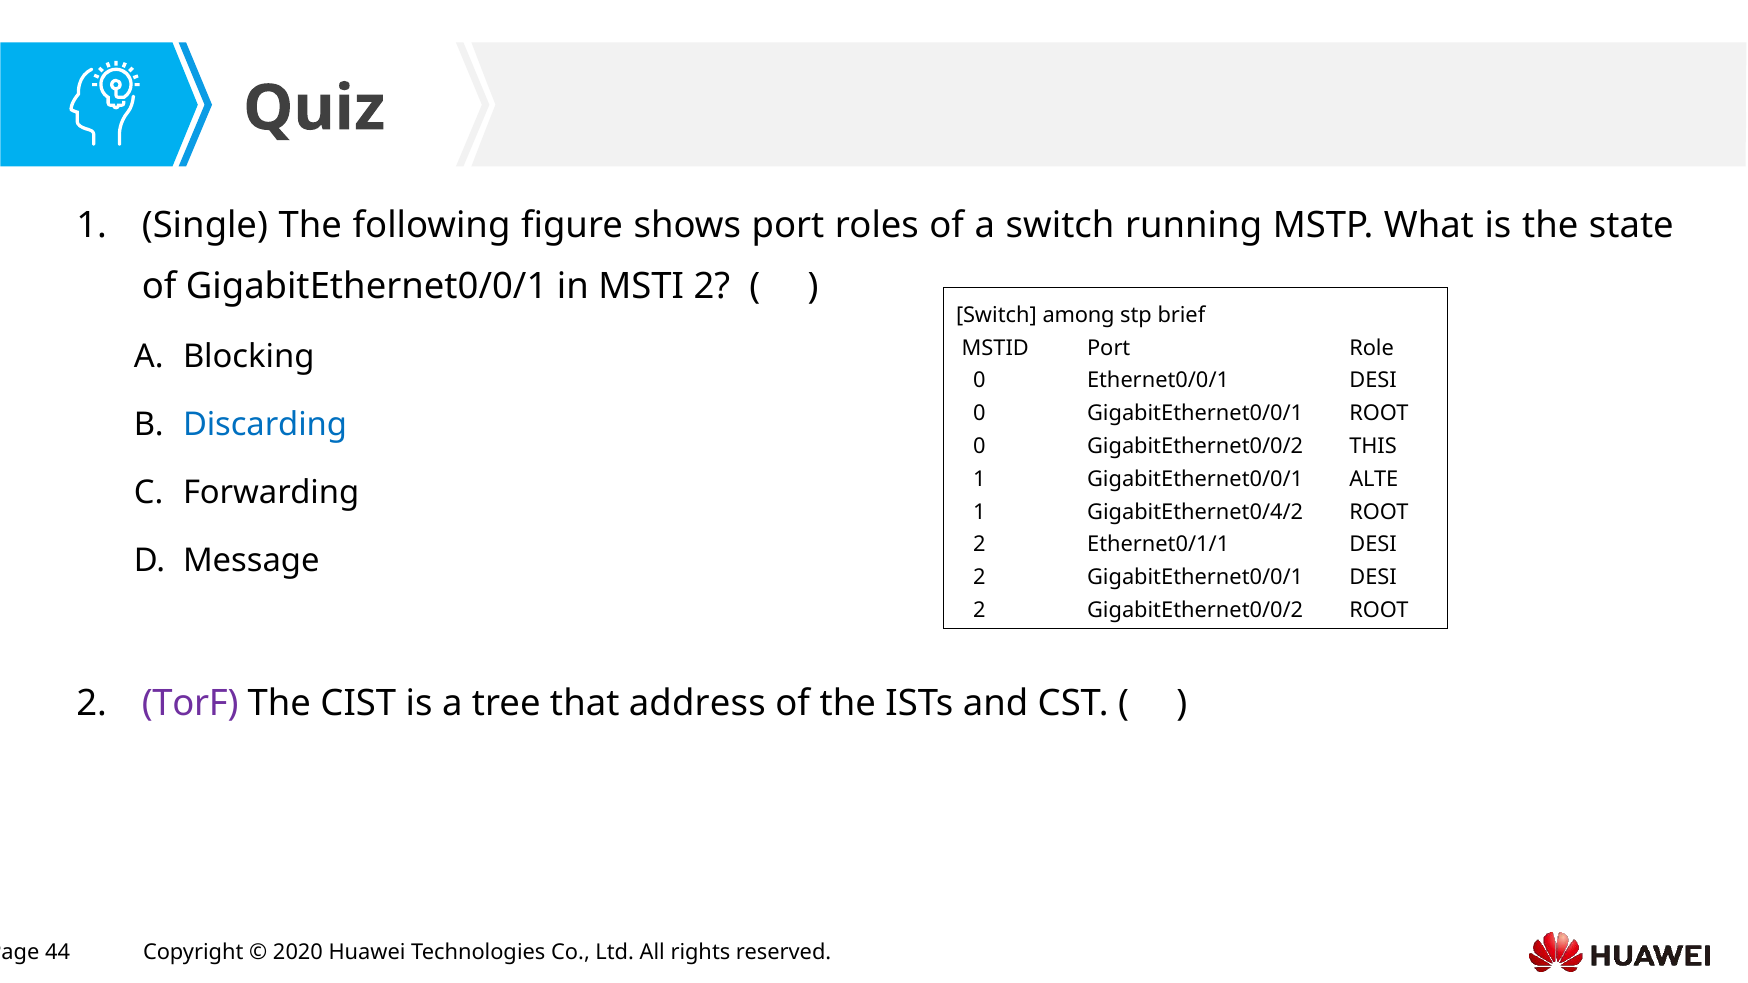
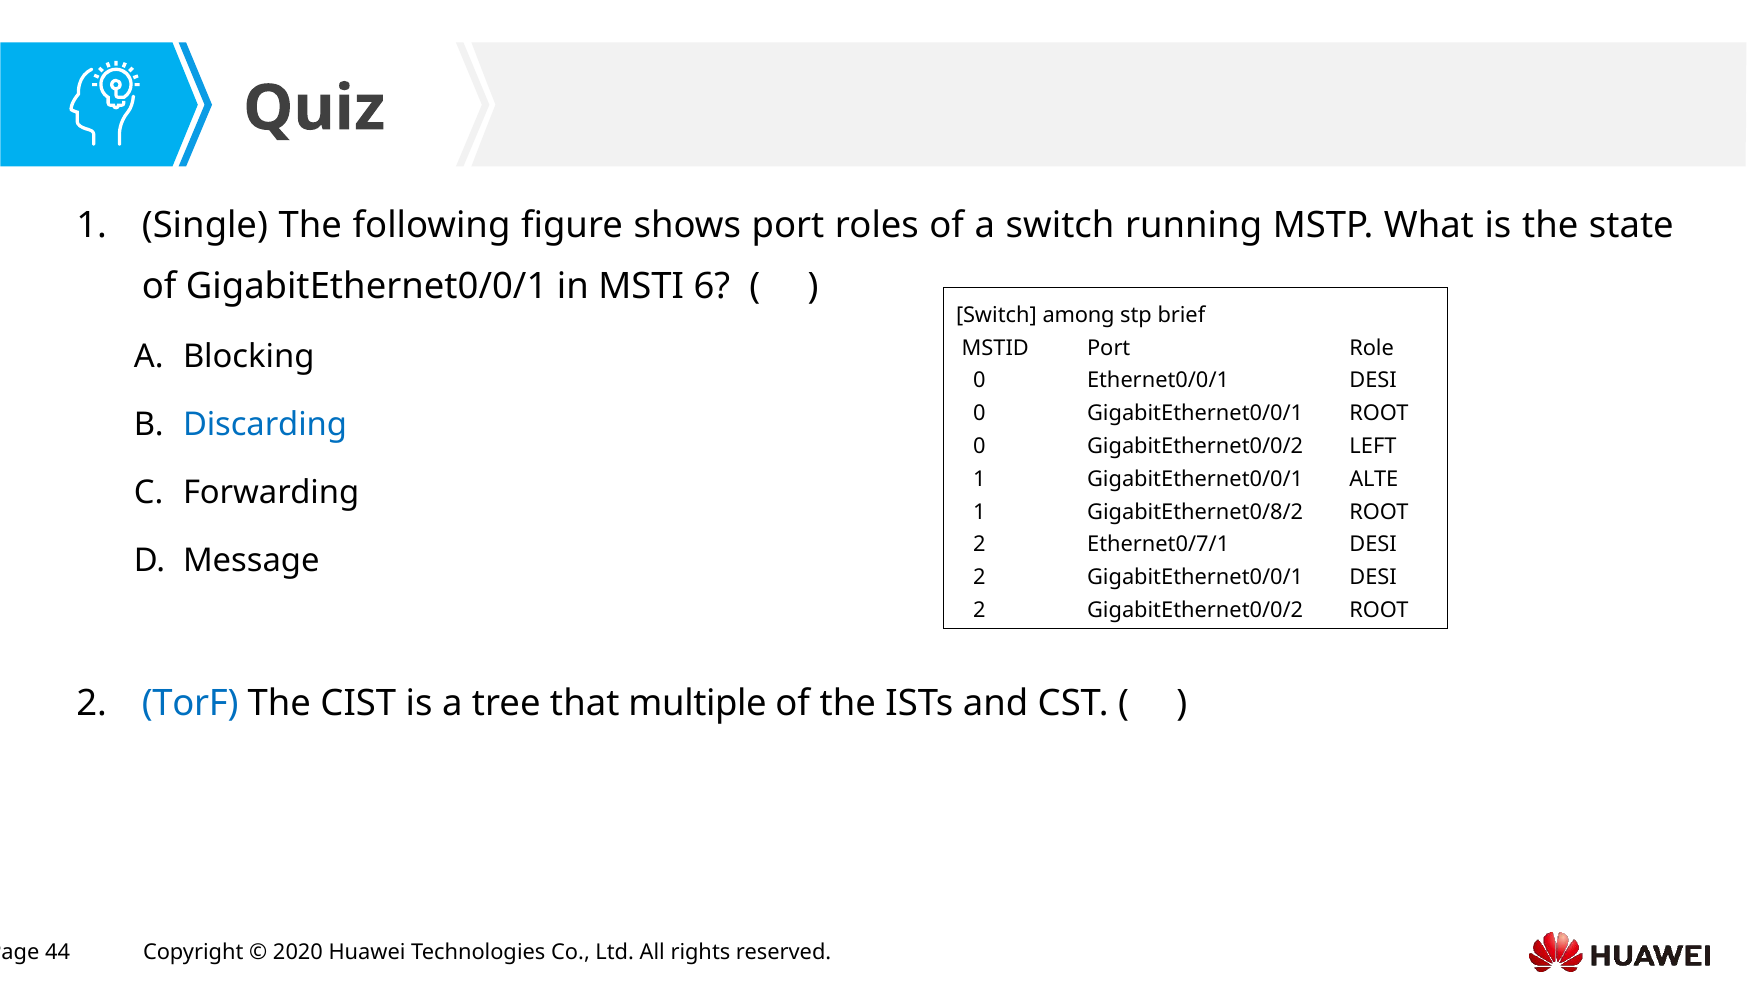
MSTI 2: 2 -> 6
THIS: THIS -> LEFT
GigabitEthernet0/4/2: GigabitEthernet0/4/2 -> GigabitEthernet0/8/2
Ethernet0/1/1: Ethernet0/1/1 -> Ethernet0/7/1
TorF colour: purple -> blue
address: address -> multiple
